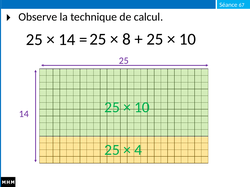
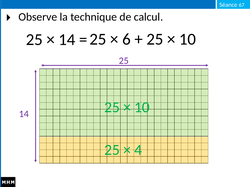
8: 8 -> 6
